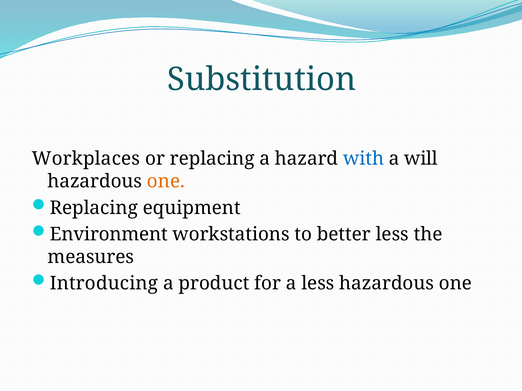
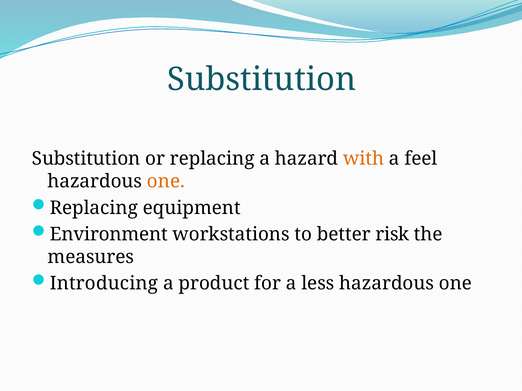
Workplaces at (86, 159): Workplaces -> Substitution
with colour: blue -> orange
will: will -> feel
better less: less -> risk
